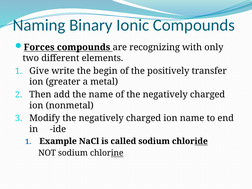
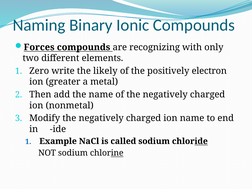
Give: Give -> Zero
begin: begin -> likely
transfer: transfer -> electron
